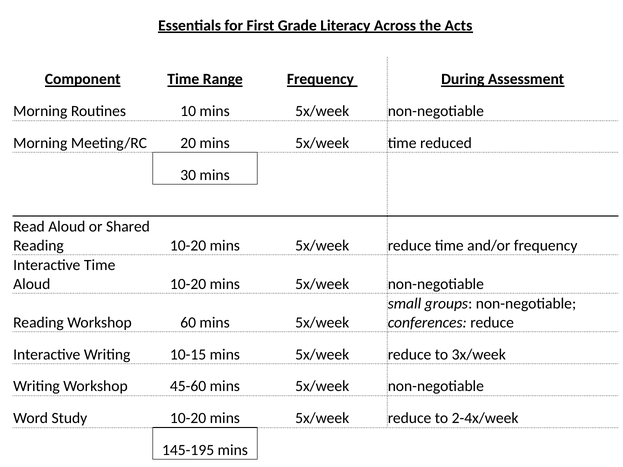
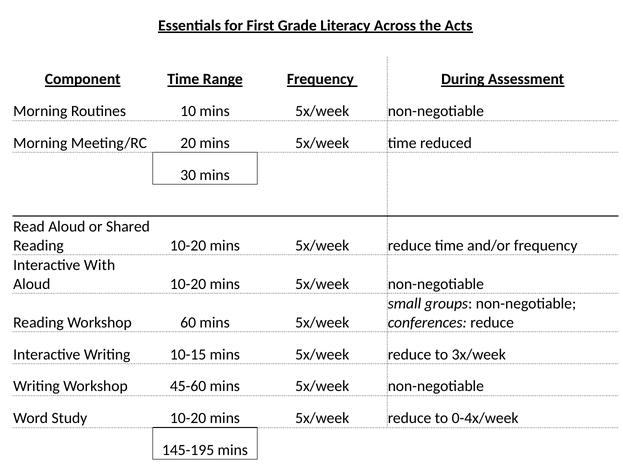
Interactive Time: Time -> With
2-4x/week: 2-4x/week -> 0-4x/week
